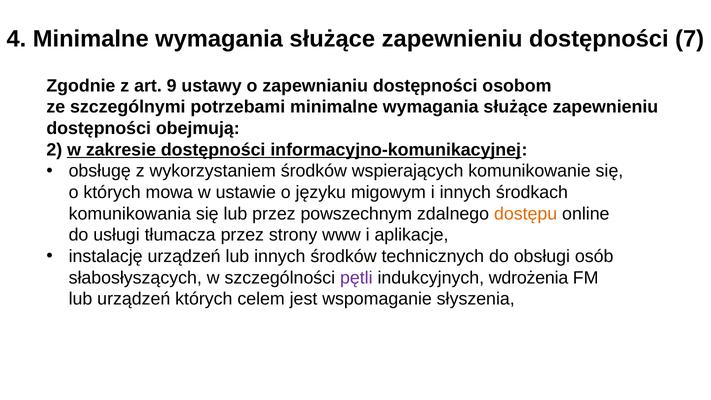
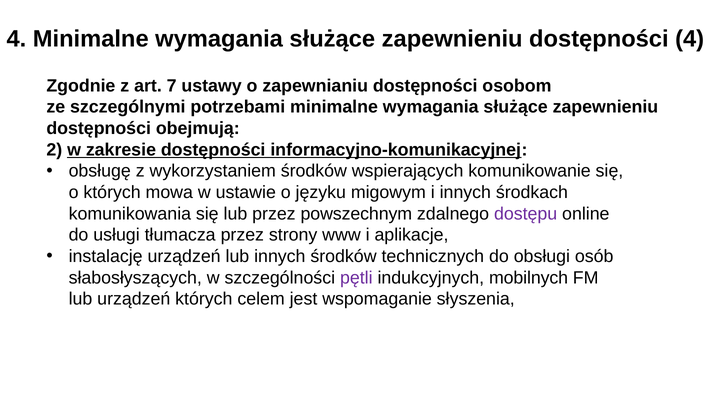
dostępności 7: 7 -> 4
9: 9 -> 7
dostępu colour: orange -> purple
wdrożenia: wdrożenia -> mobilnych
